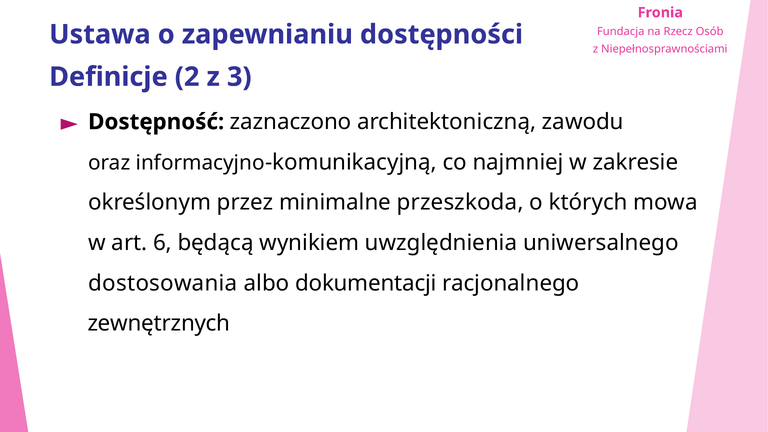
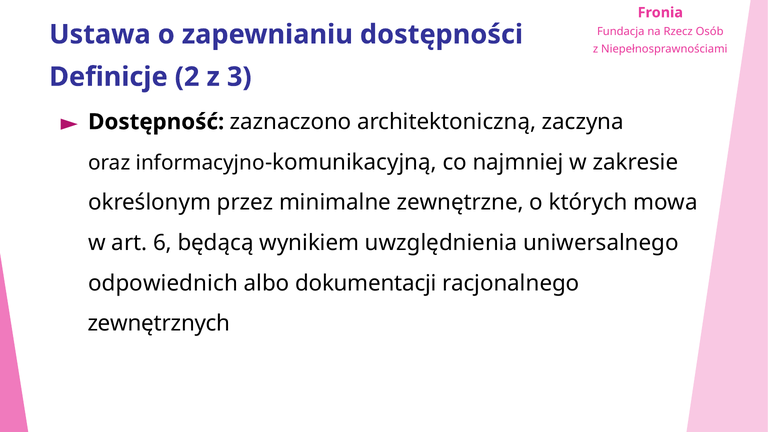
zawodu: zawodu -> zaczyna
przeszkoda: przeszkoda -> zewnętrzne
dostosowania: dostosowania -> odpowiednich
